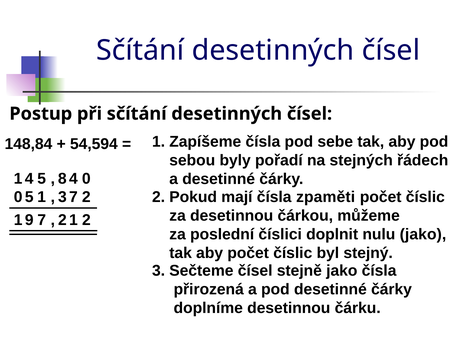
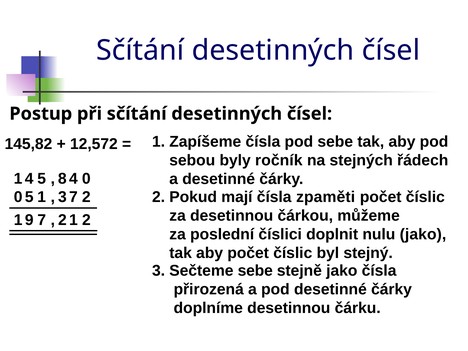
148,84: 148,84 -> 145,82
54,594: 54,594 -> 12,572
pořadí: pořadí -> ročník
Sečteme čísel: čísel -> sebe
